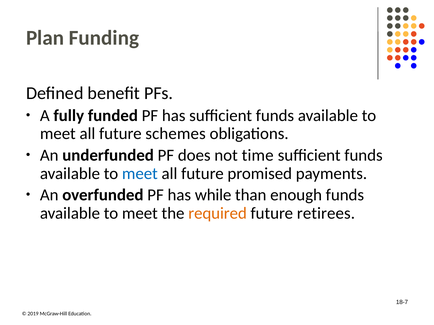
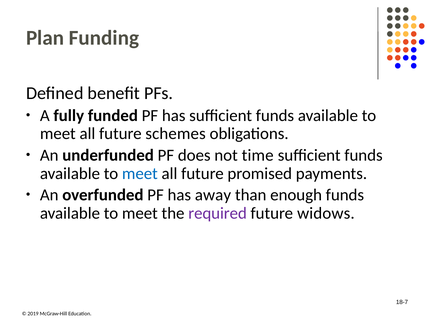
while: while -> away
required colour: orange -> purple
retirees: retirees -> widows
